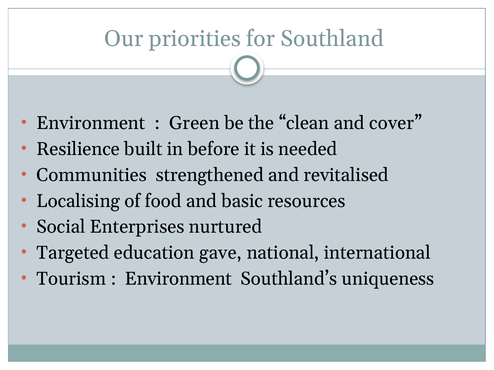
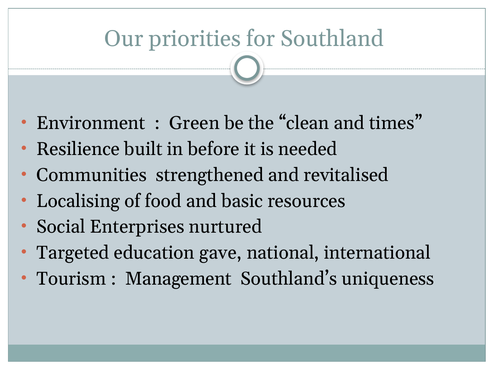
cover: cover -> times
Environment at (178, 279): Environment -> Management
